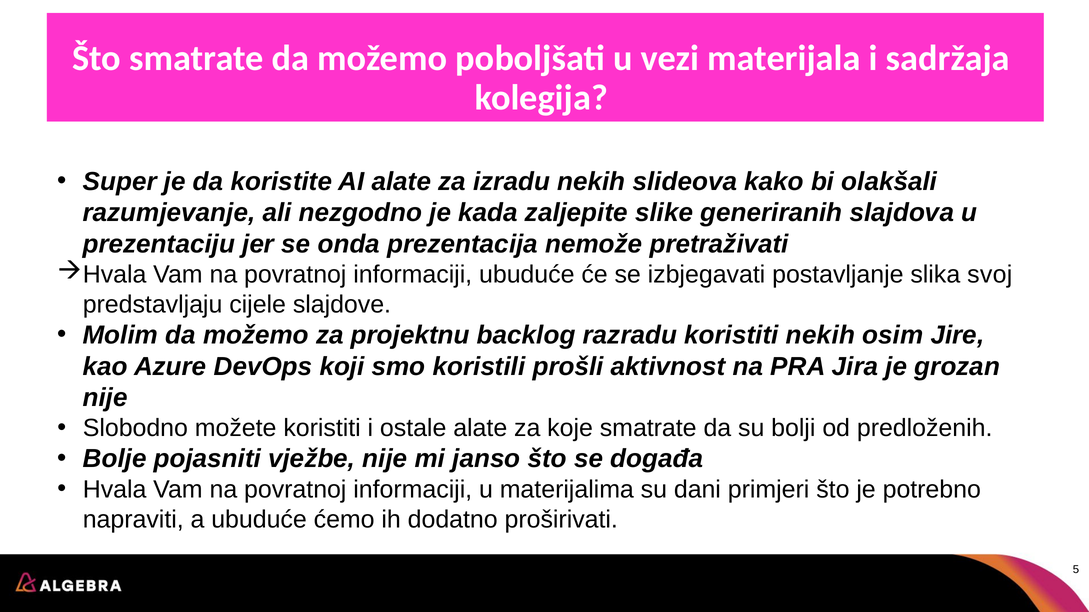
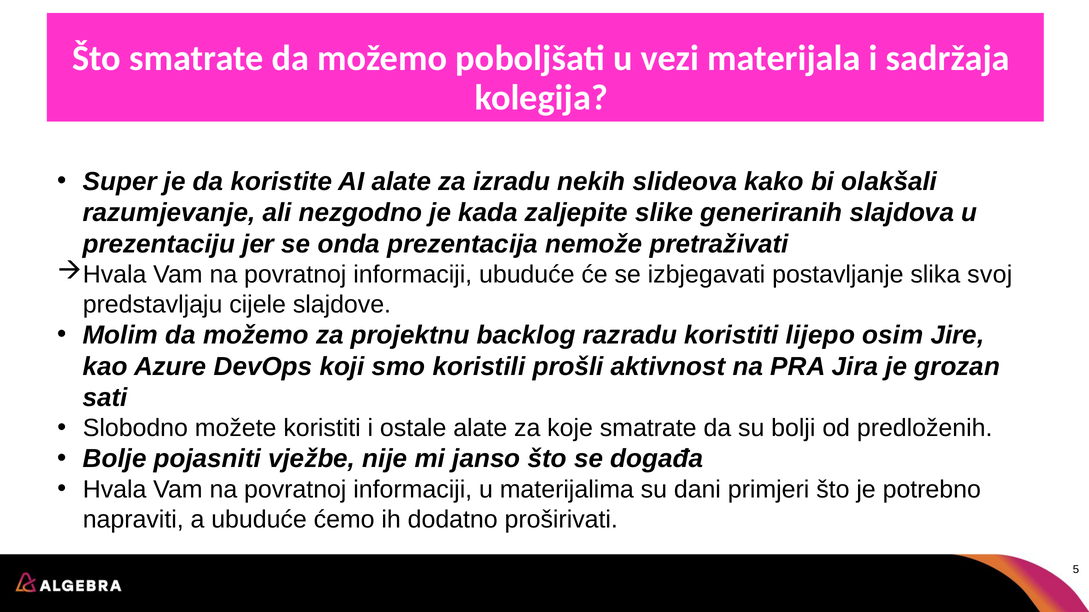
koristiti nekih: nekih -> lijepo
nije at (105, 398): nije -> sati
